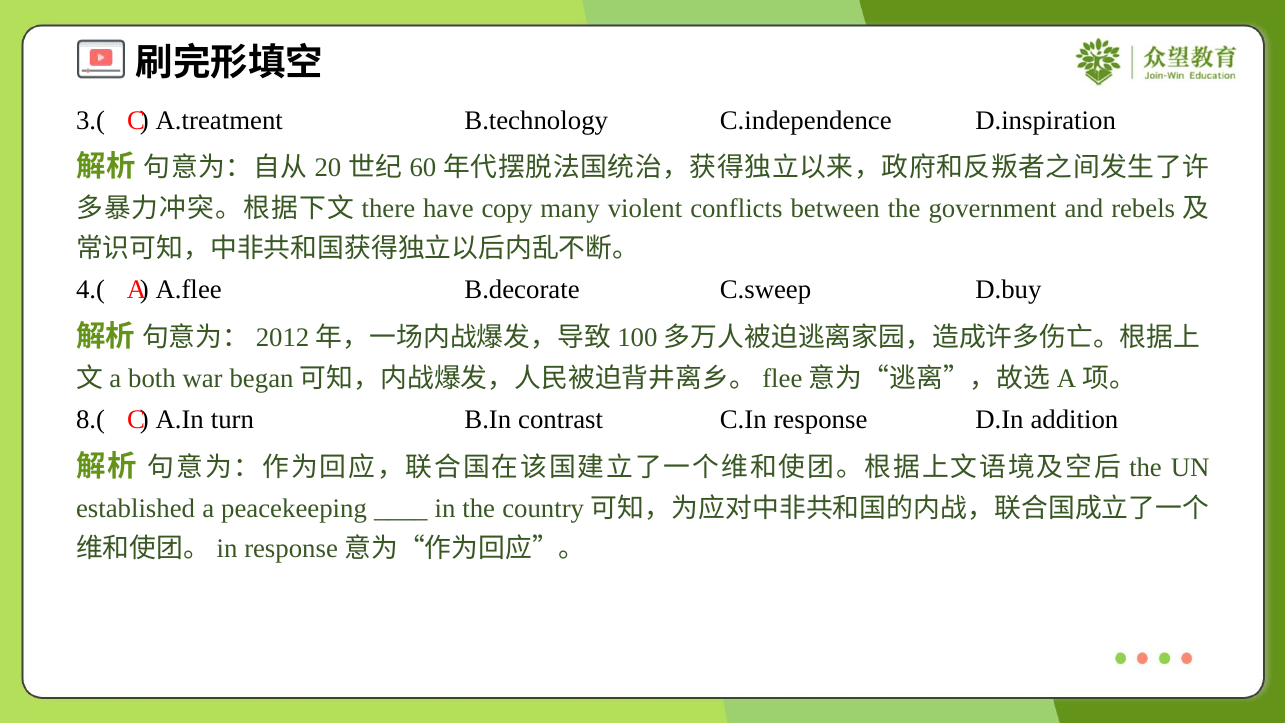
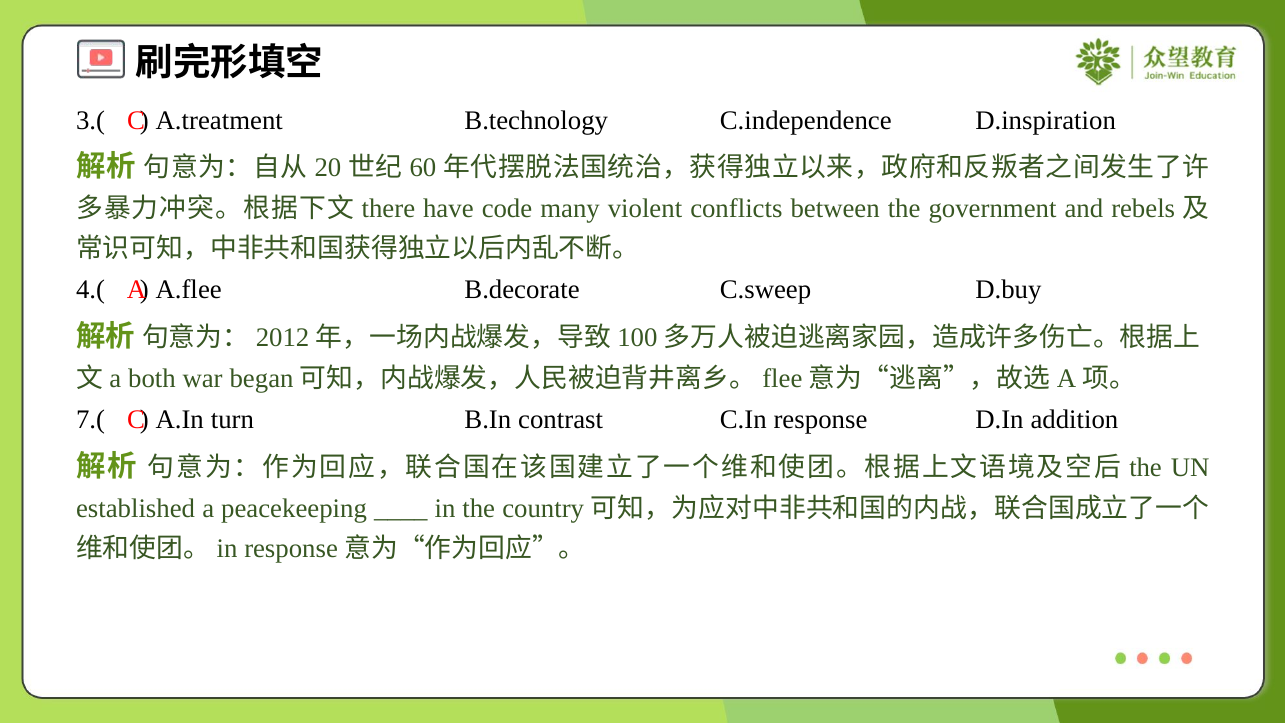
copy: copy -> code
8.(: 8.( -> 7.(
